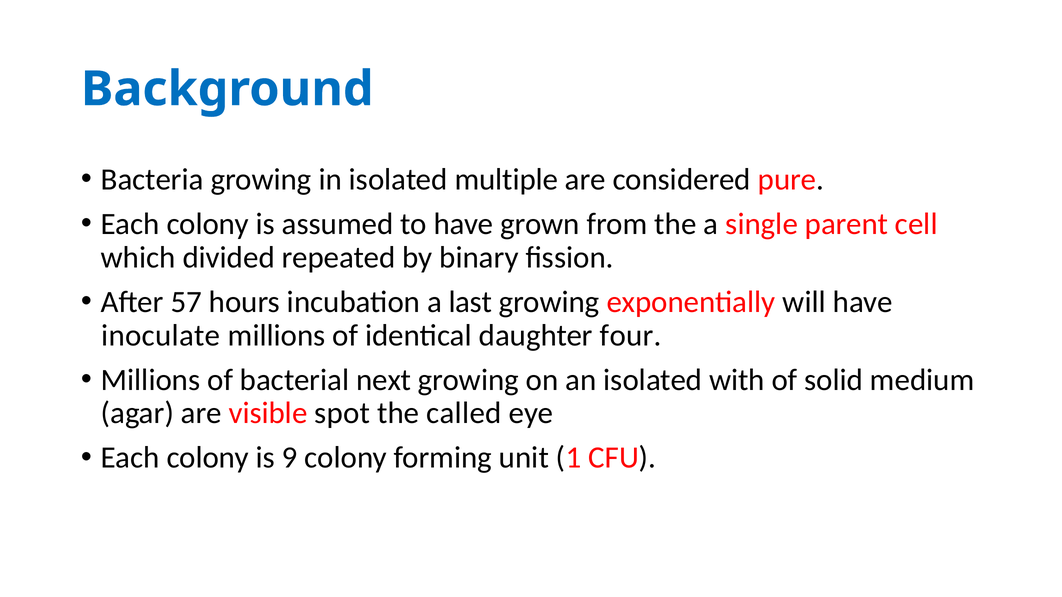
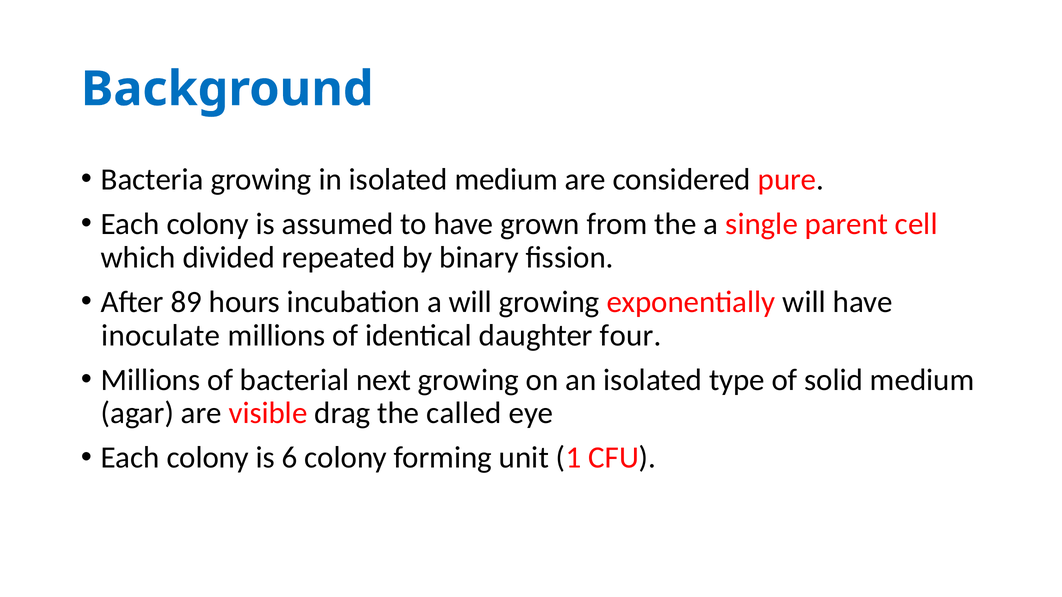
isolated multiple: multiple -> medium
57: 57 -> 89
a last: last -> will
with: with -> type
spot: spot -> drag
9: 9 -> 6
